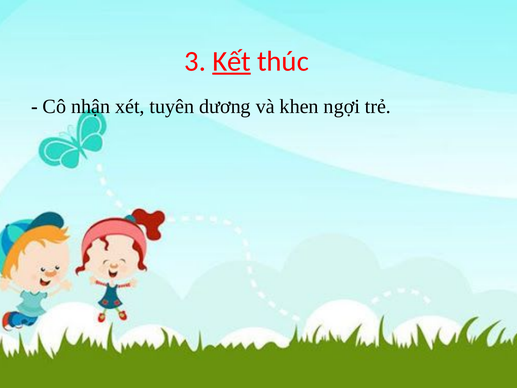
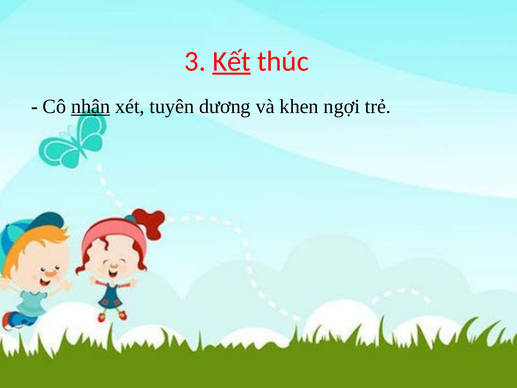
nhận underline: none -> present
